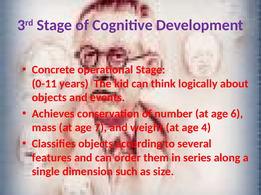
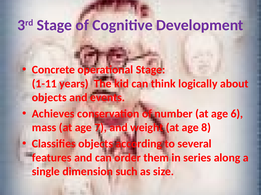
0-11: 0-11 -> 1-11
4: 4 -> 8
